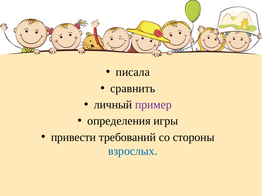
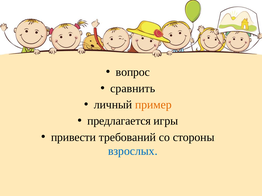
писала: писала -> вопрос
пример colour: purple -> orange
определения: определения -> предлагается
